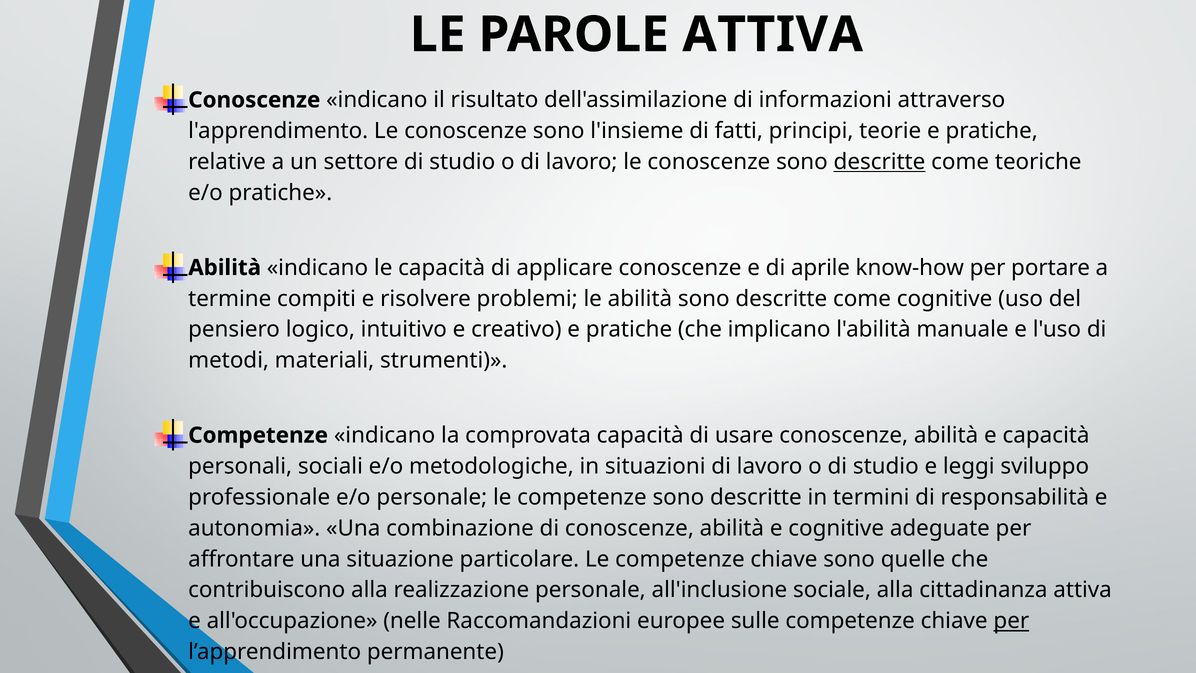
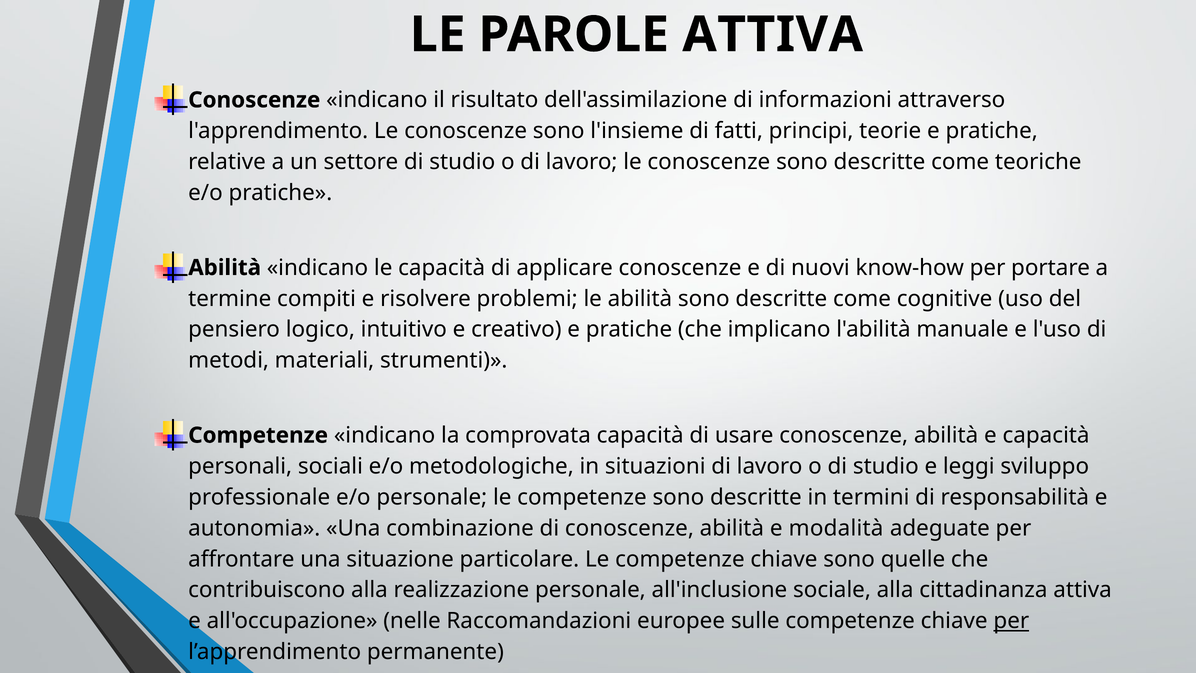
descritte at (879, 162) underline: present -> none
aprile: aprile -> nuovi
e cognitive: cognitive -> modalità
